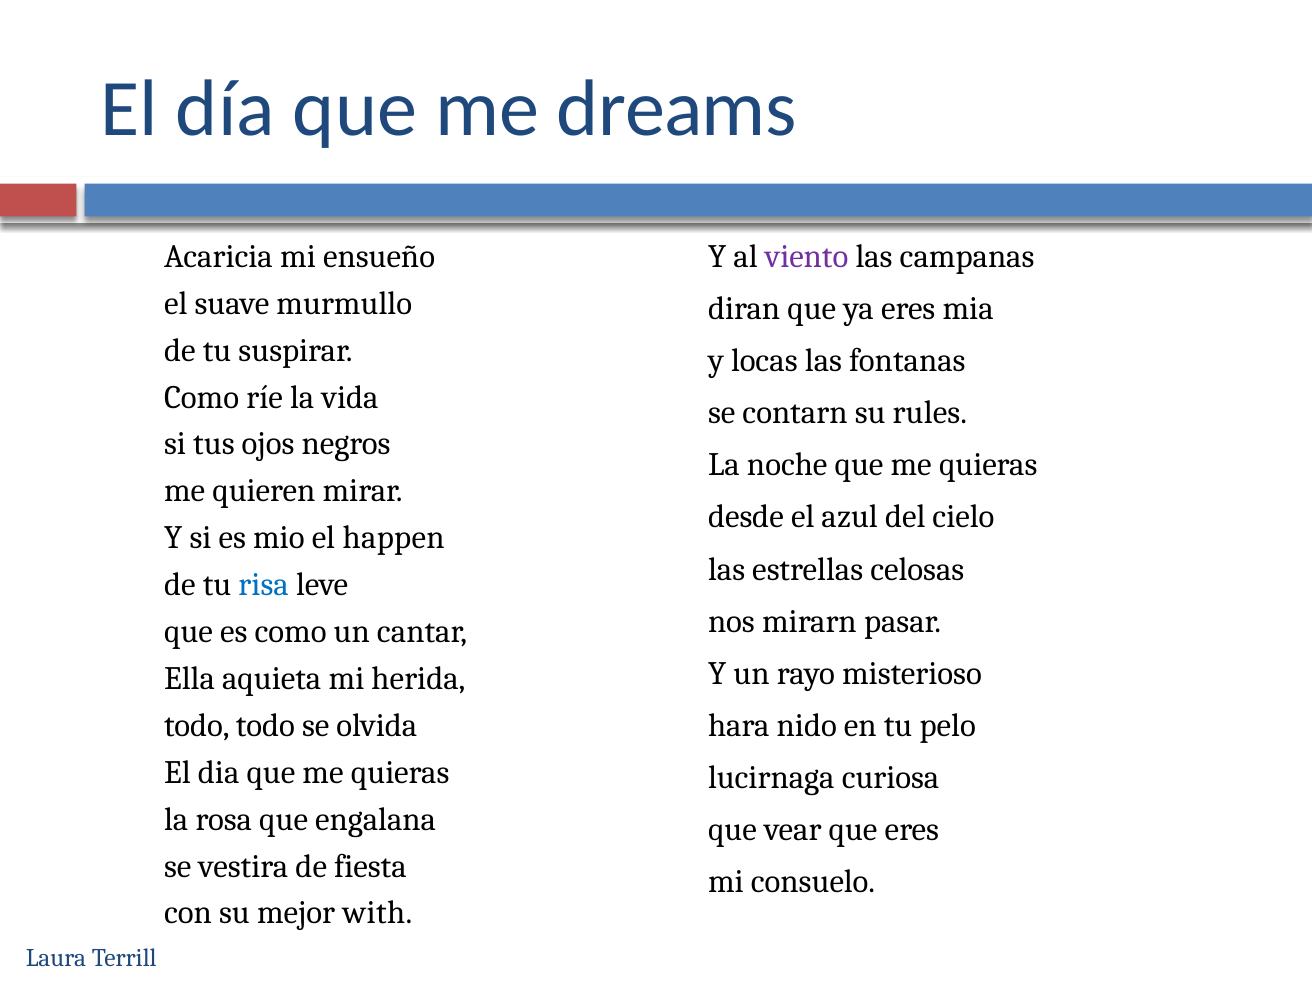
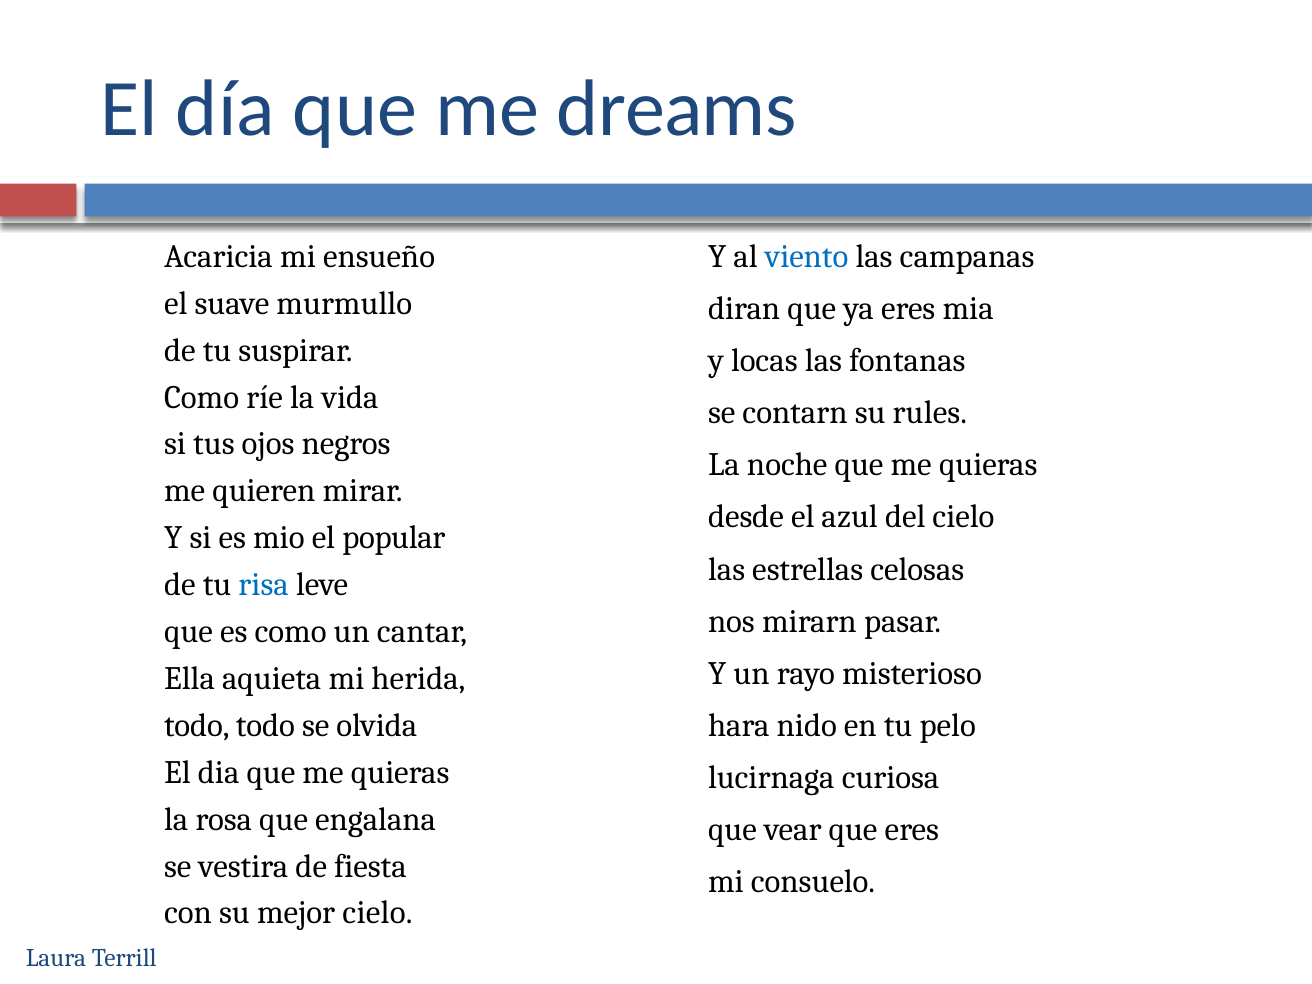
viento colour: purple -> blue
happen: happen -> popular
mejor with: with -> cielo
